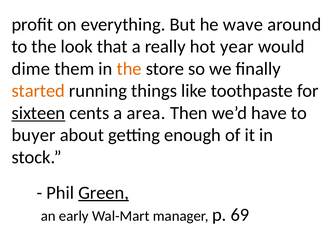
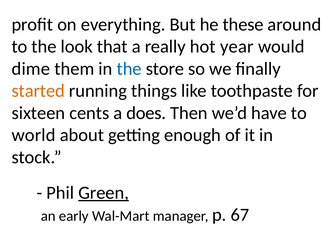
wave: wave -> these
the at (129, 69) colour: orange -> blue
sixteen underline: present -> none
area: area -> does
buyer: buyer -> world
69: 69 -> 67
